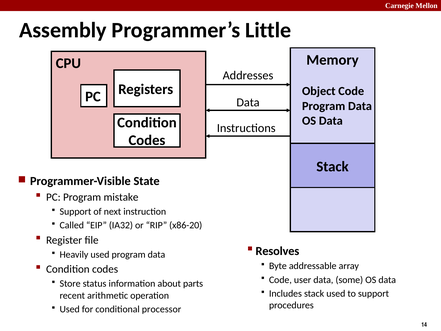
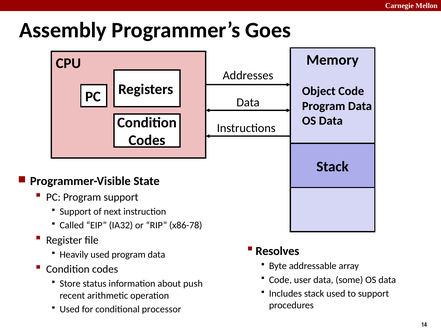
Little: Little -> Goes
Program mistake: mistake -> support
x86-20: x86-20 -> x86-78
parts: parts -> push
